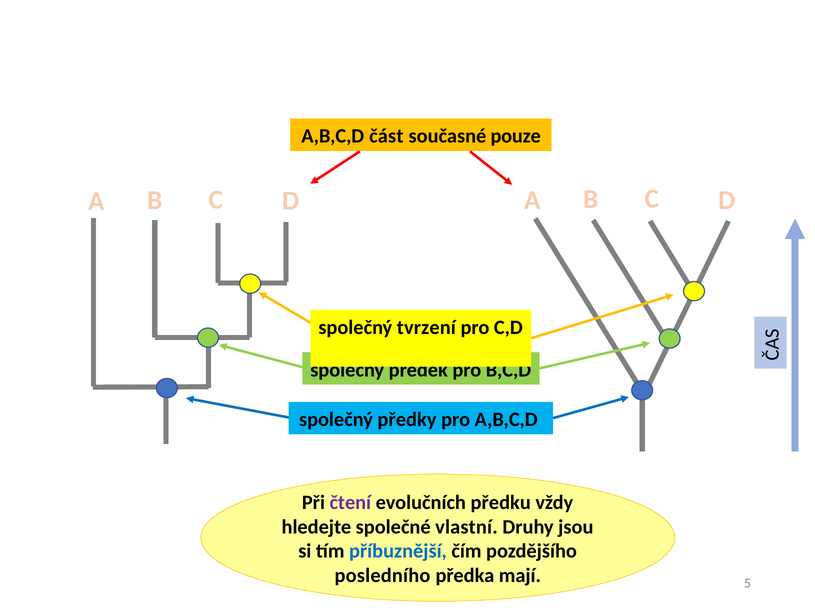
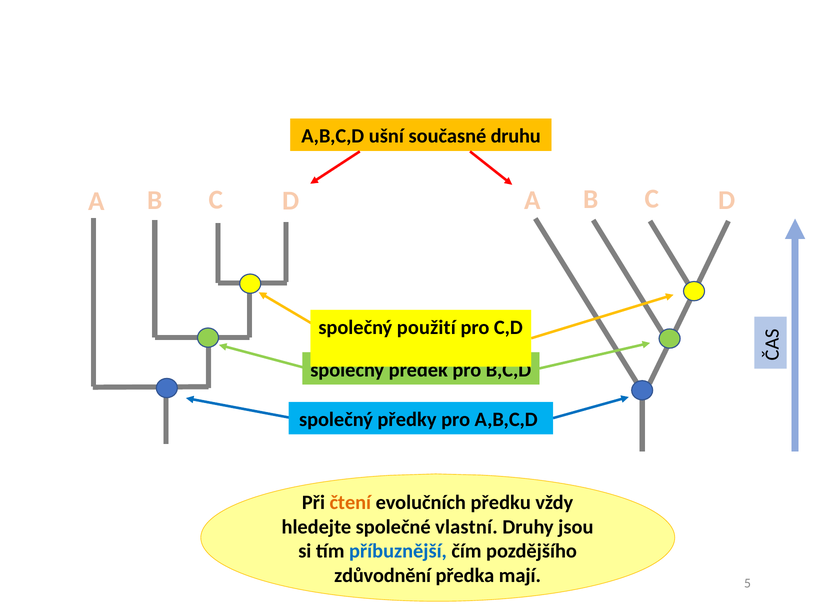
část: část -> ušní
pouze: pouze -> druhu
tvrzení: tvrzení -> použití
čtení colour: purple -> orange
posledního: posledního -> zdůvodnění
